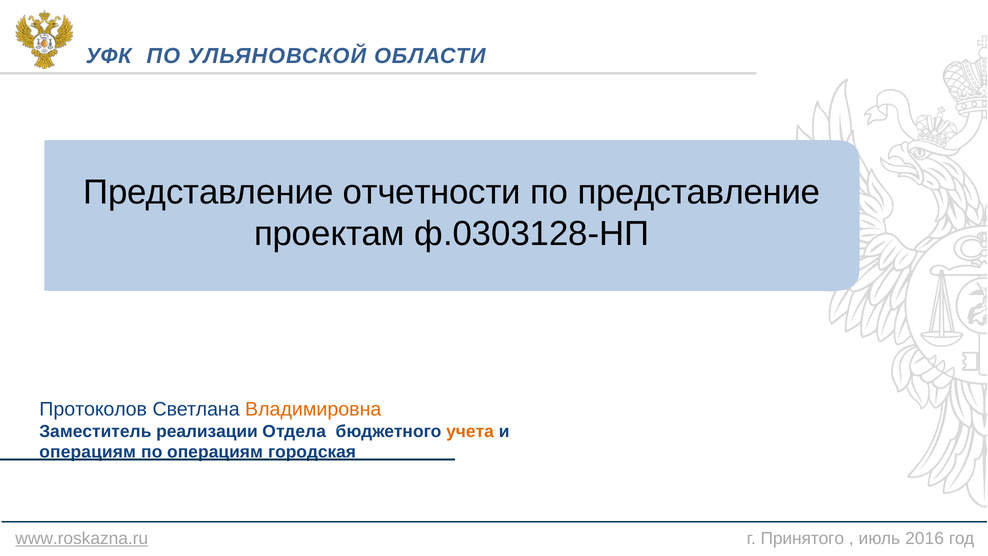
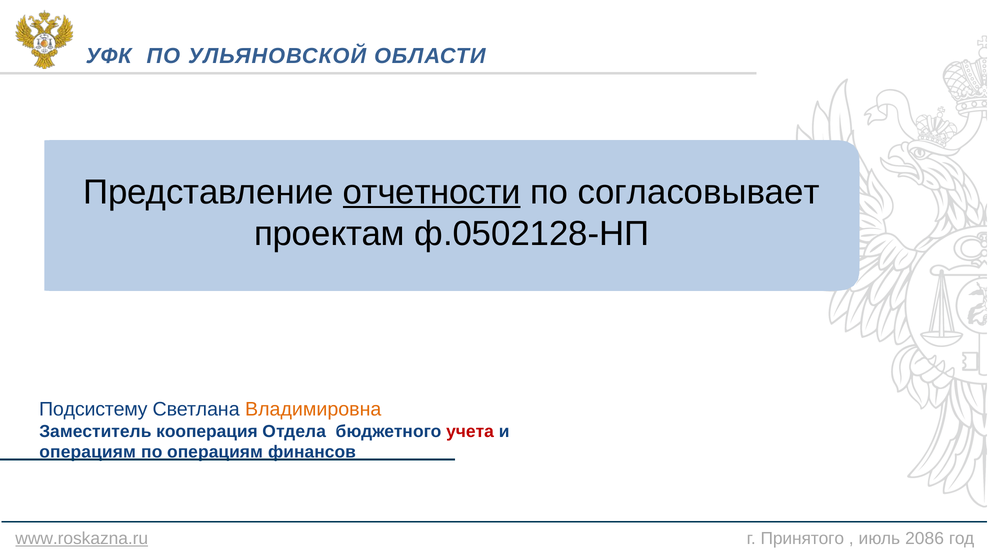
отчетности underline: none -> present
по представление: представление -> согласовывает
ф.0303128-НП: ф.0303128-НП -> ф.0502128-НП
Протоколов: Протоколов -> Подсистему
реализации: реализации -> кооперация
учета colour: orange -> red
городская: городская -> финансов
2016: 2016 -> 2086
